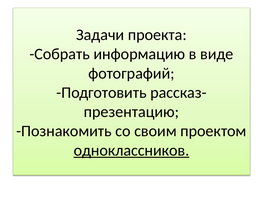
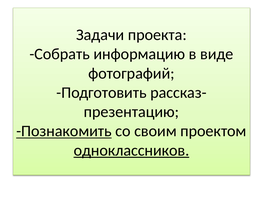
Познакомить underline: none -> present
